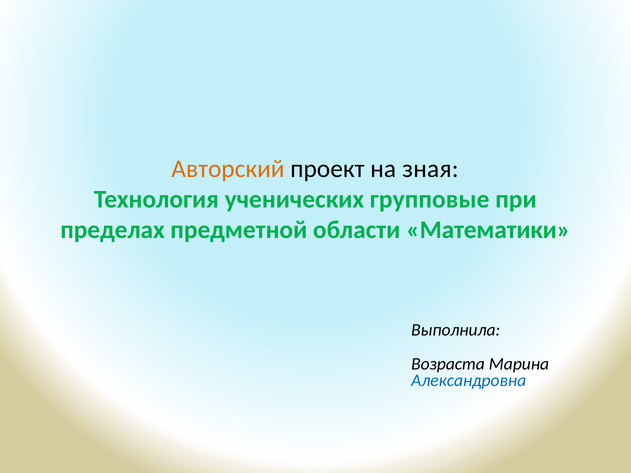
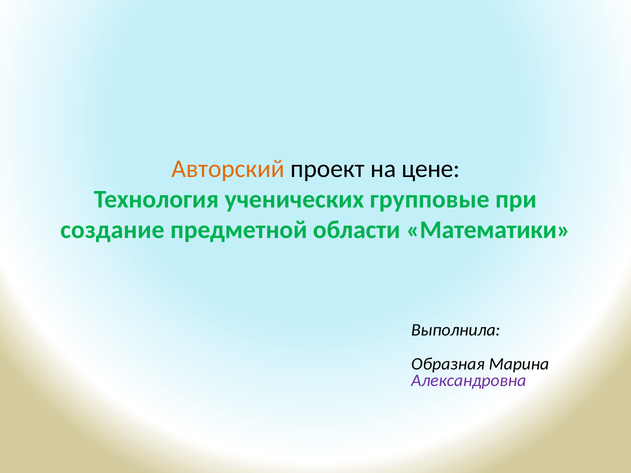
зная: зная -> цене
пределах: пределах -> создание
Возраста: Возраста -> Образная
Александровна colour: blue -> purple
